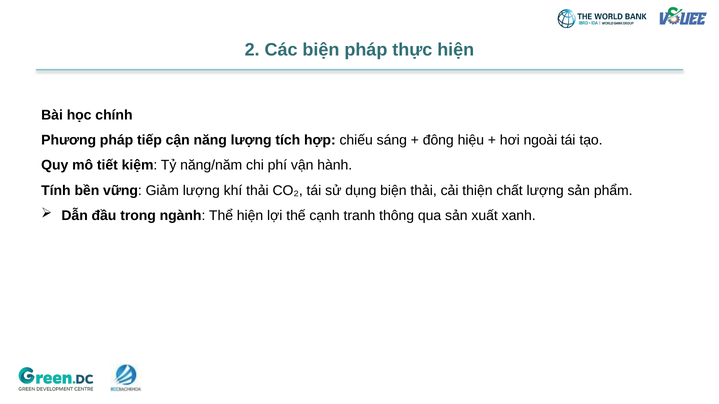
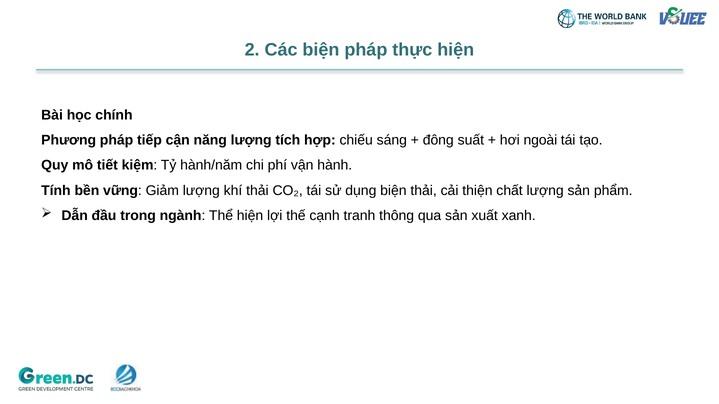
hiệu: hiệu -> suất
năng/năm: năng/năm -> hành/năm
